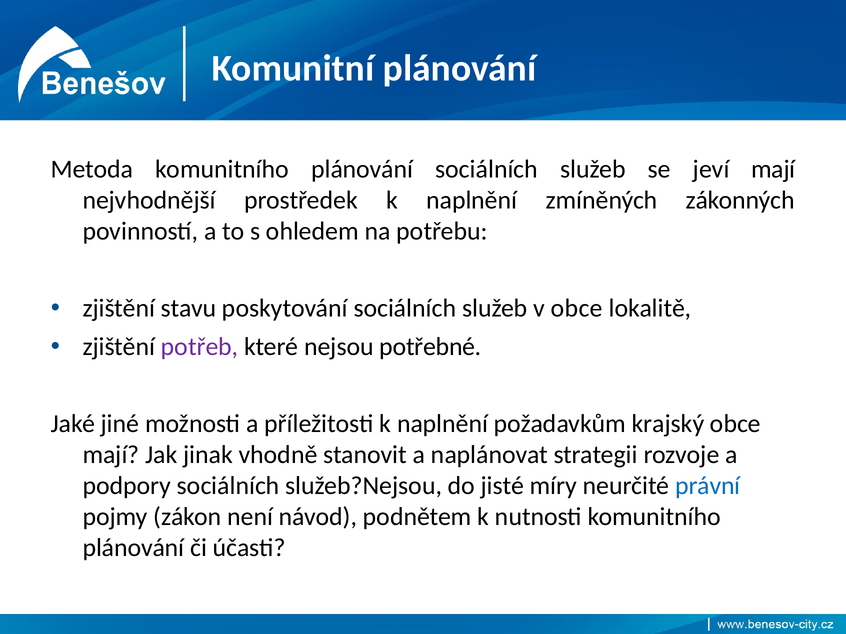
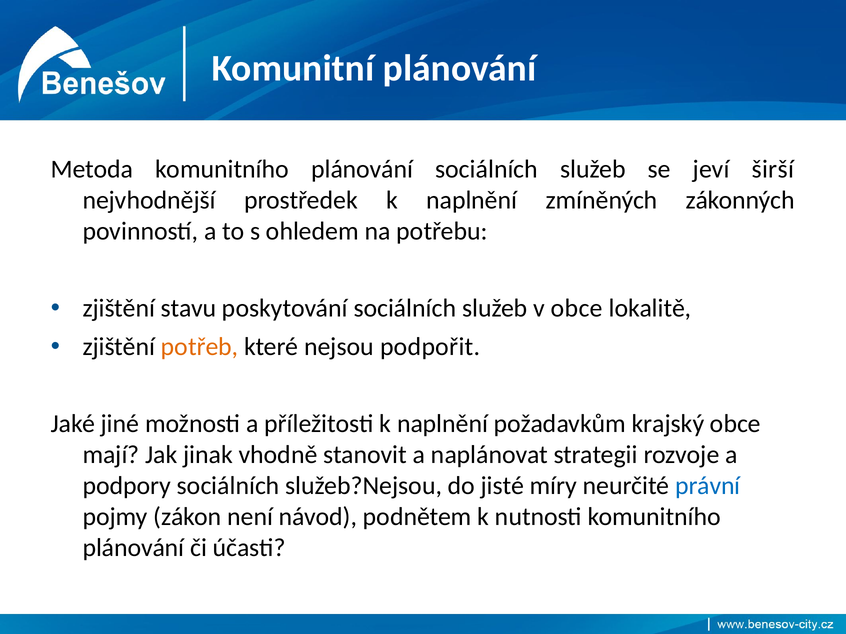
jeví mají: mají -> širší
potřeb colour: purple -> orange
potřebné: potřebné -> podpořit
